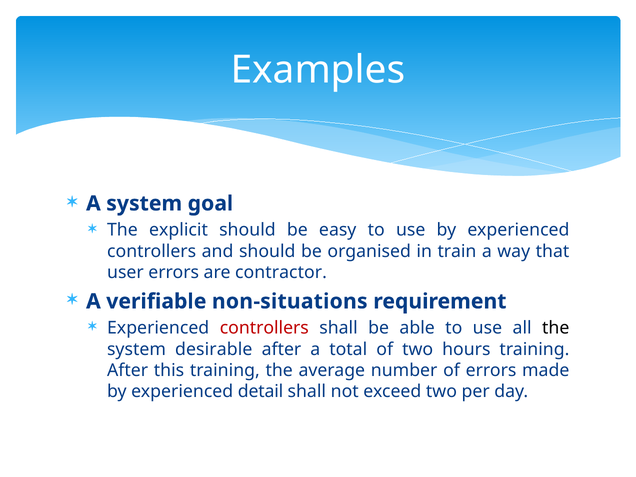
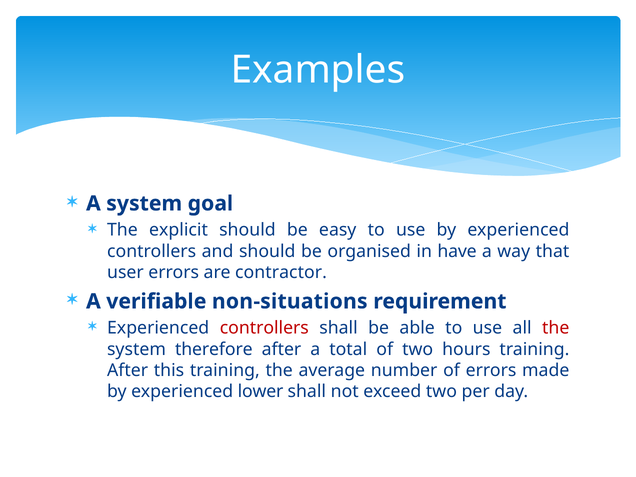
train: train -> have
the at (556, 328) colour: black -> red
desirable: desirable -> therefore
detail: detail -> lower
